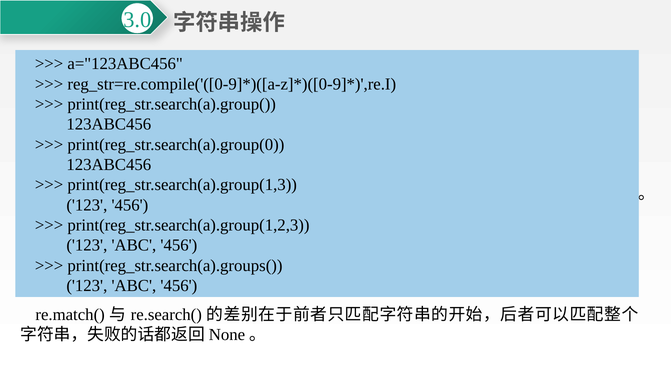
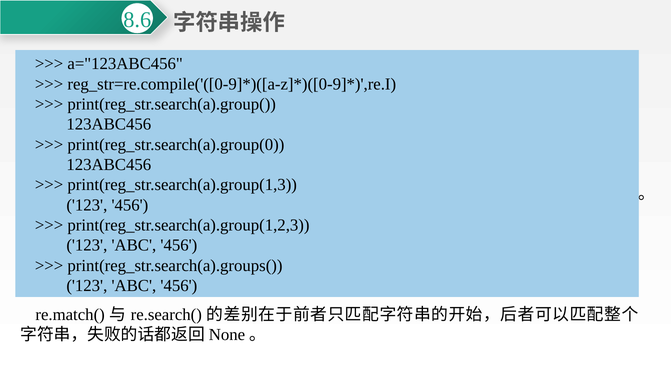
3.0: 3.0 -> 8.6
